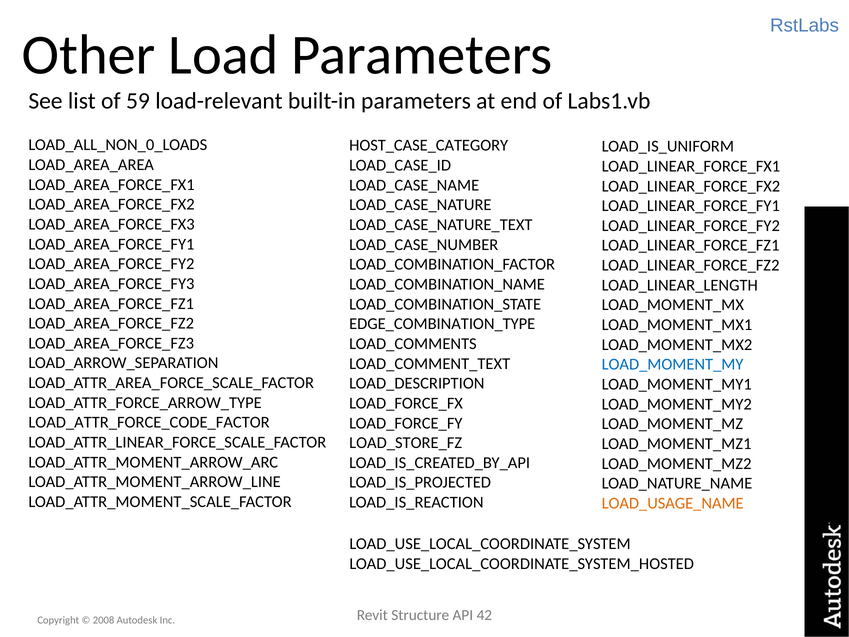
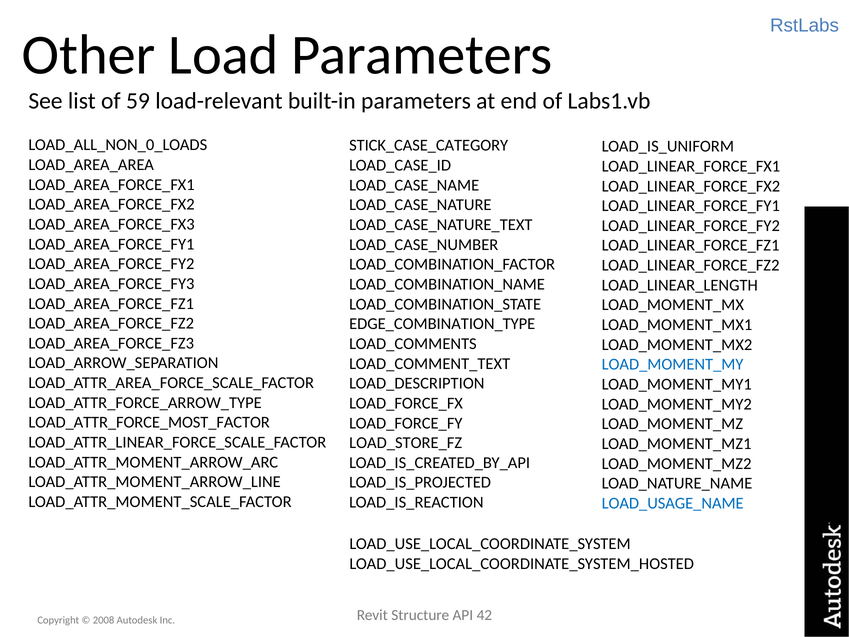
HOST_CASE_CATEGORY: HOST_CASE_CATEGORY -> STICK_CASE_CATEGORY
LOAD_ATTR_FORCE_CODE_FACTOR: LOAD_ATTR_FORCE_CODE_FACTOR -> LOAD_ATTR_FORCE_MOST_FACTOR
LOAD_USAGE_NAME colour: orange -> blue
